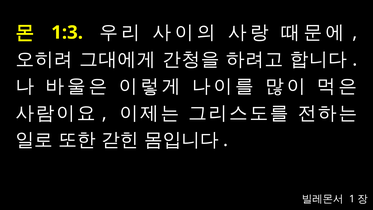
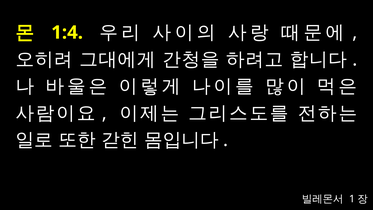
1:3: 1:3 -> 1:4
